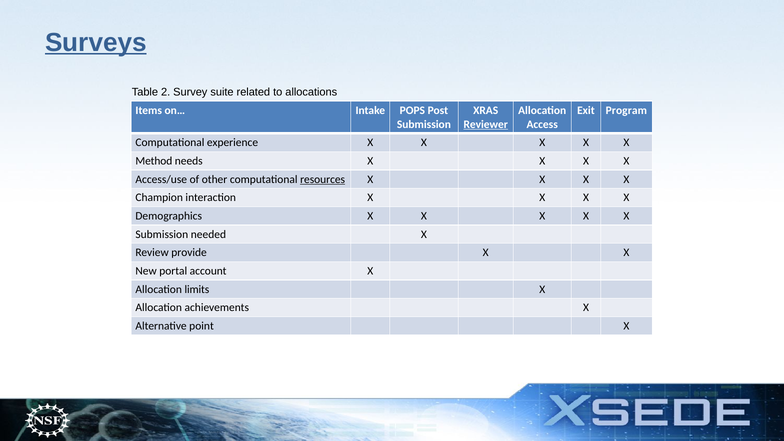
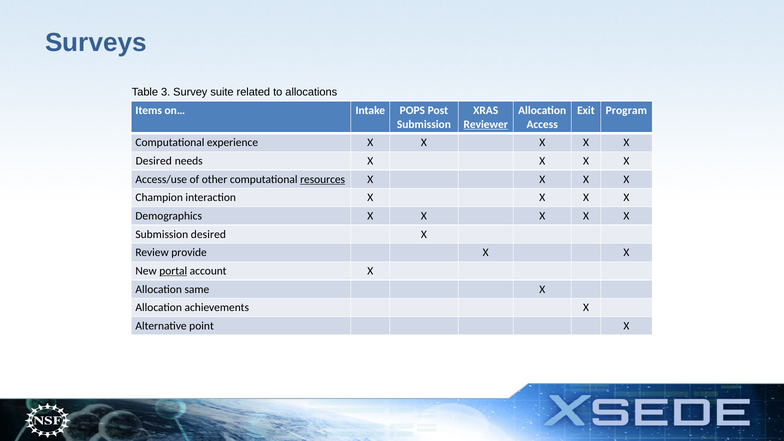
Surveys underline: present -> none
2: 2 -> 3
Method at (154, 161): Method -> Desired
Submission needed: needed -> desired
portal underline: none -> present
limits: limits -> same
